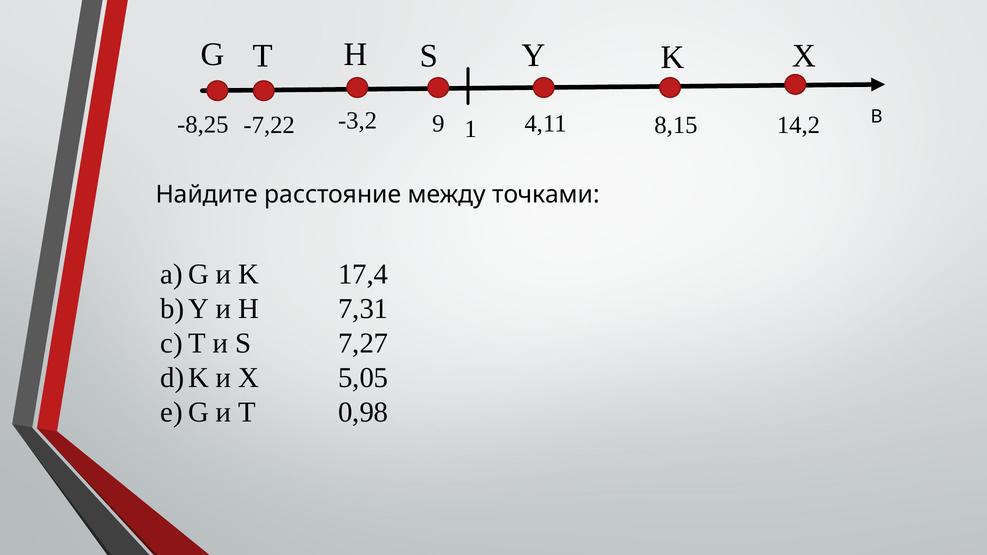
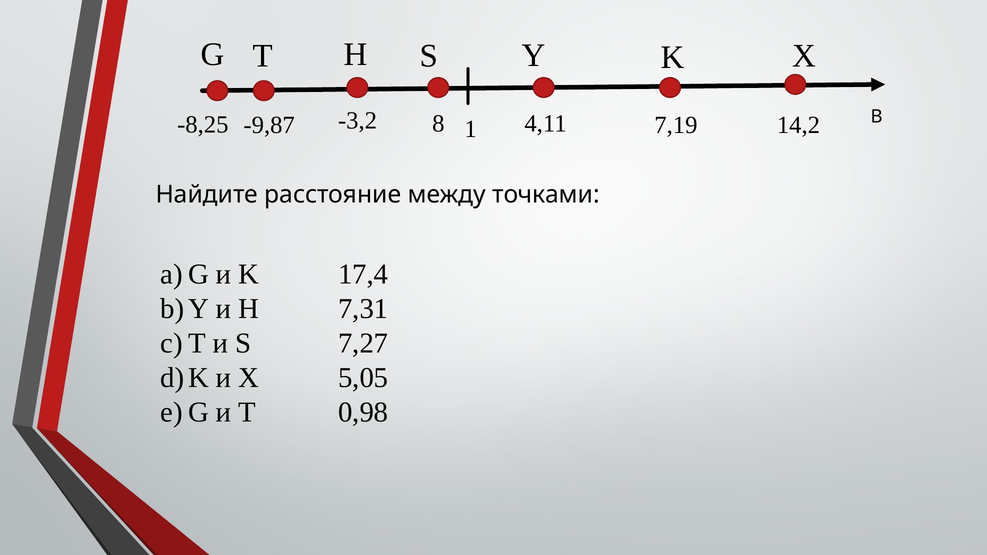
9: 9 -> 8
8,15: 8,15 -> 7,19
-7,22: -7,22 -> -9,87
